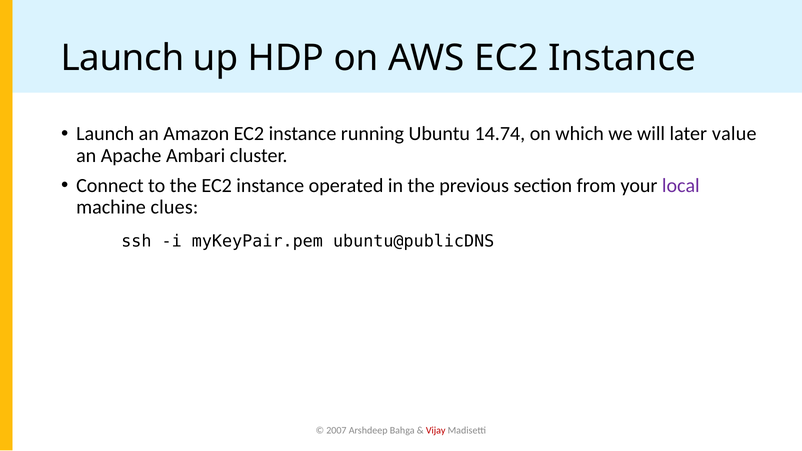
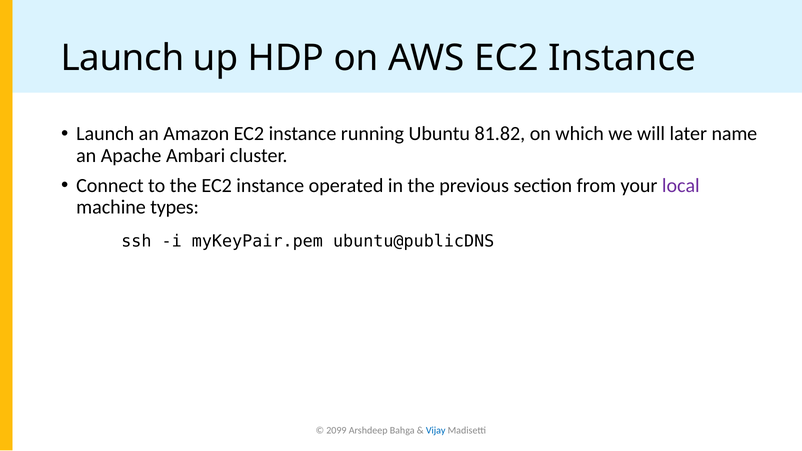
14.74: 14.74 -> 81.82
value: value -> name
clues: clues -> types
2007: 2007 -> 2099
Vijay colour: red -> blue
